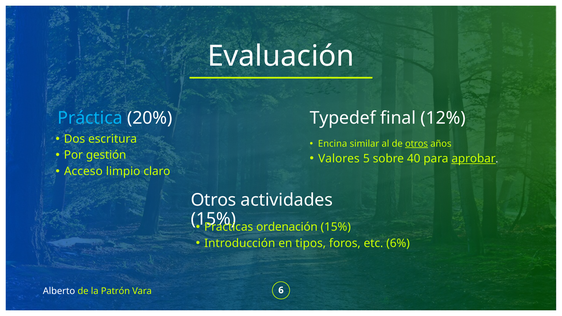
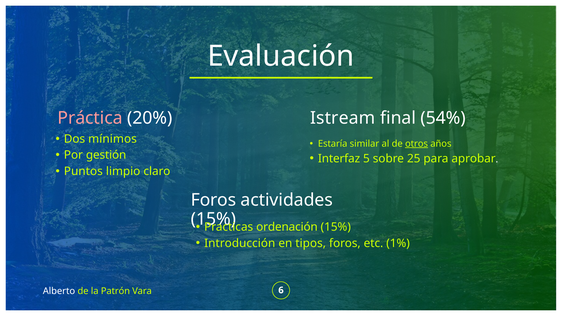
Práctica colour: light blue -> pink
Typedef: Typedef -> Istream
12%: 12% -> 54%
escritura: escritura -> mínimos
Encina: Encina -> Estaría
Valores: Valores -> Interfaz
40: 40 -> 25
aprobar underline: present -> none
Acceso: Acceso -> Puntos
Otros at (214, 200): Otros -> Foros
6%: 6% -> 1%
